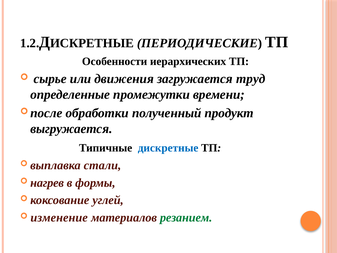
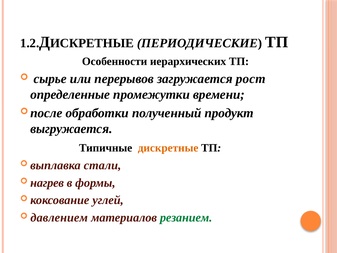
движения: движения -> перерывов
труд: труд -> рост
дискретные colour: blue -> orange
изменение: изменение -> давлением
